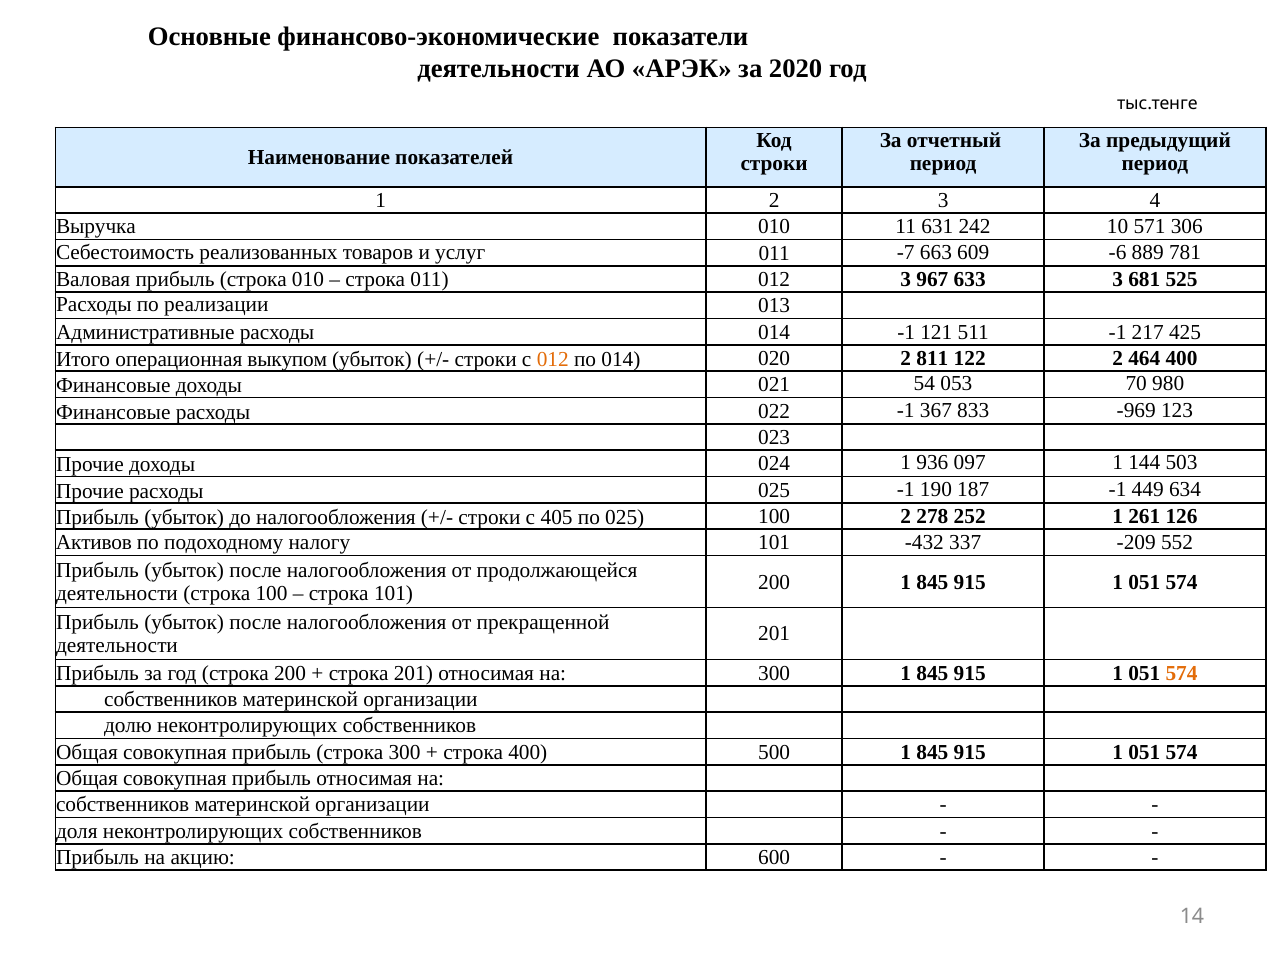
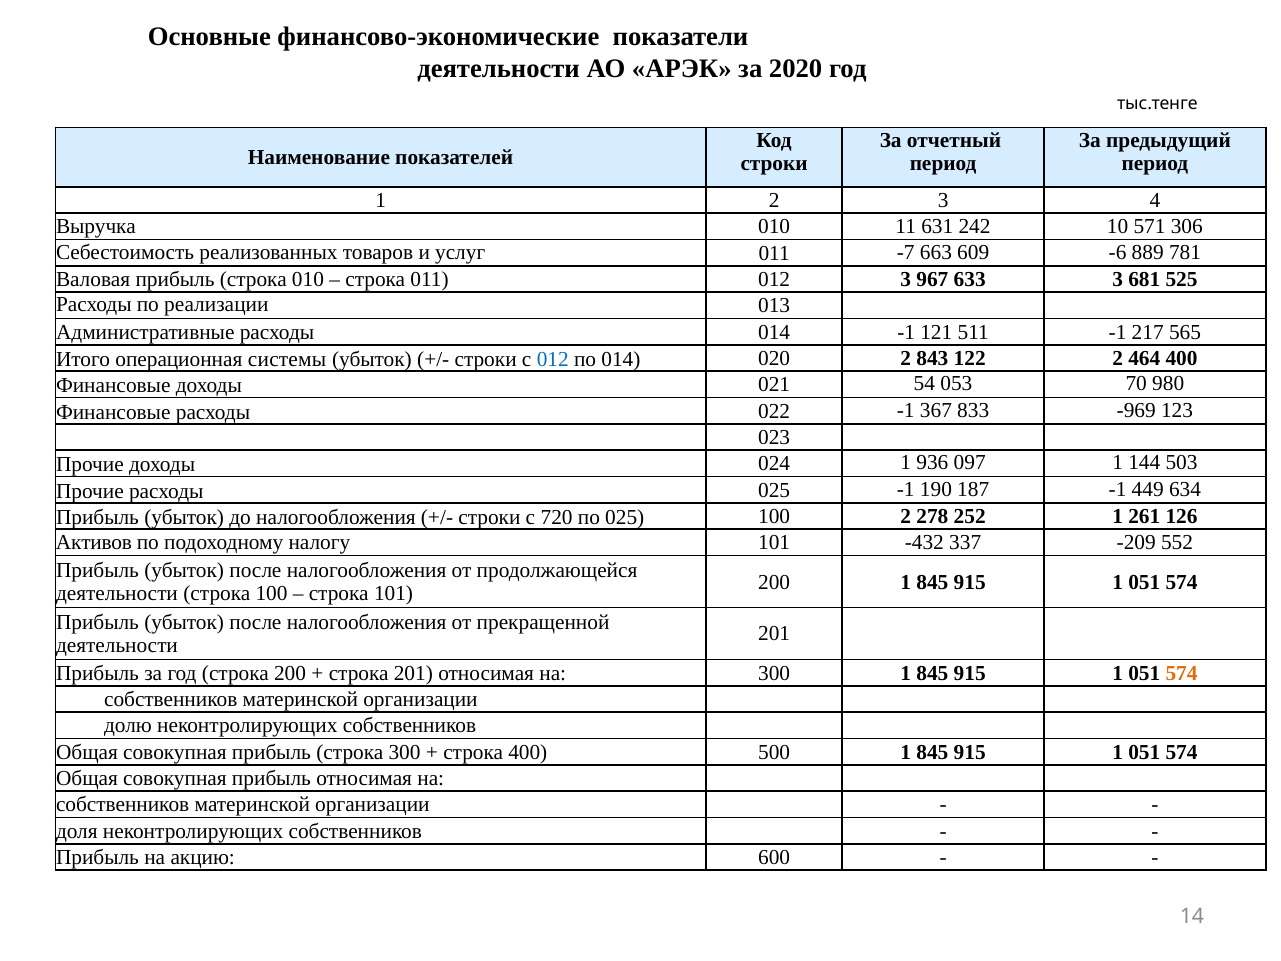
425: 425 -> 565
выкупом: выкупом -> системы
012 at (553, 359) colour: orange -> blue
811: 811 -> 843
405: 405 -> 720
